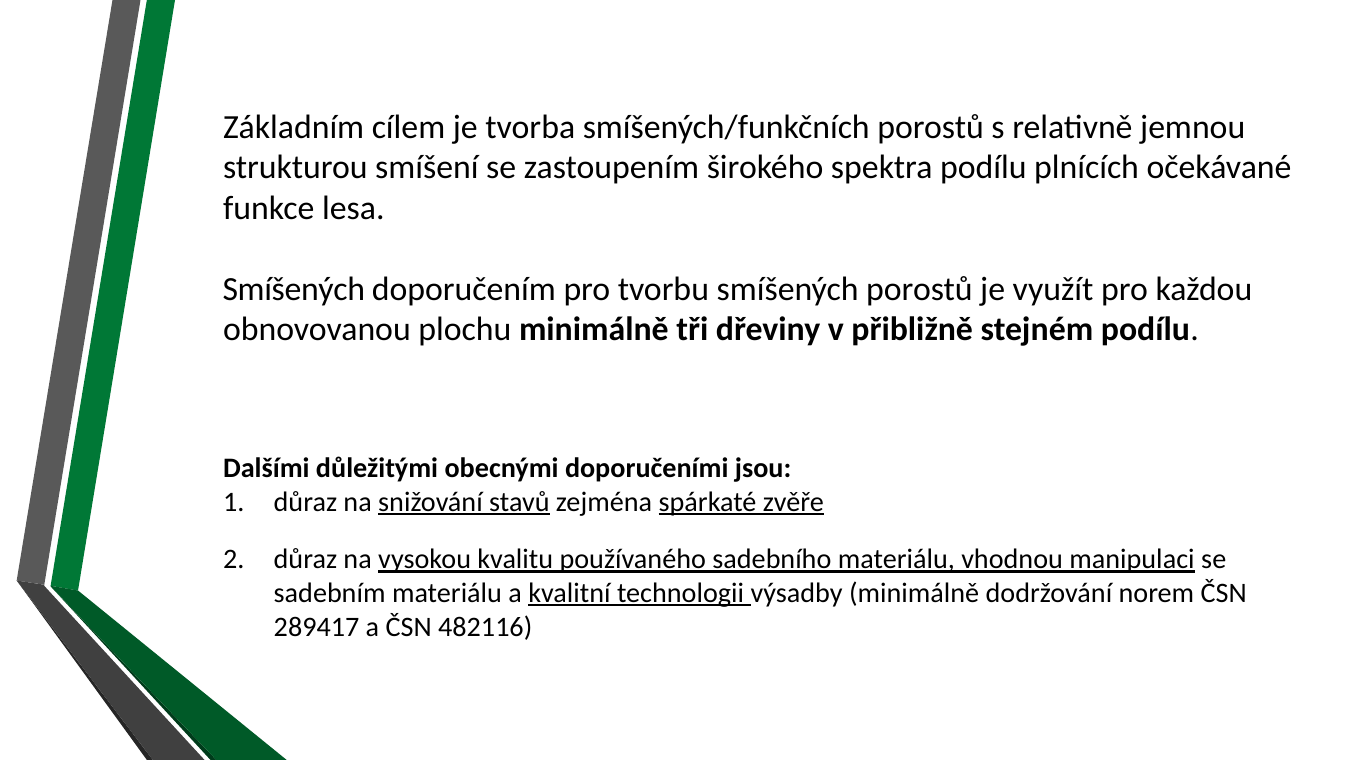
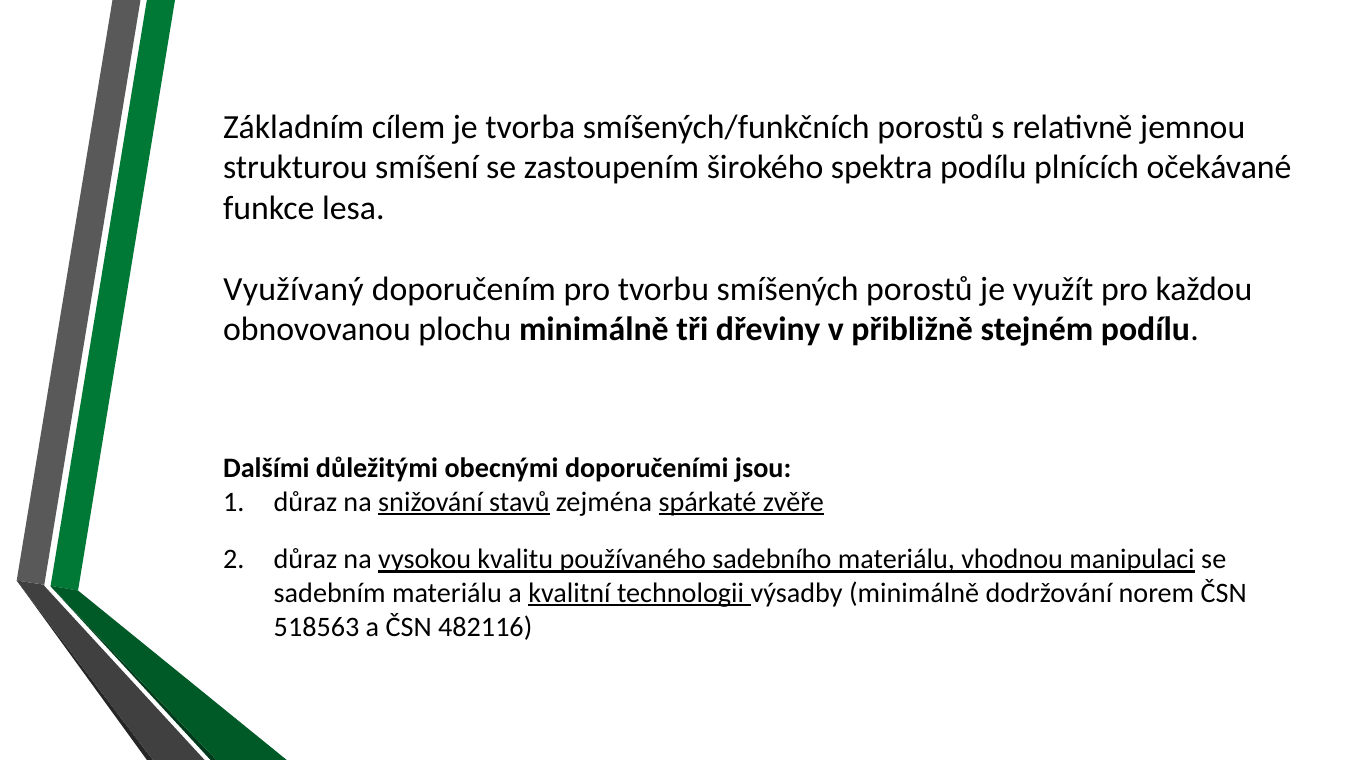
Smíšených at (294, 289): Smíšených -> Využívaný
289417: 289417 -> 518563
